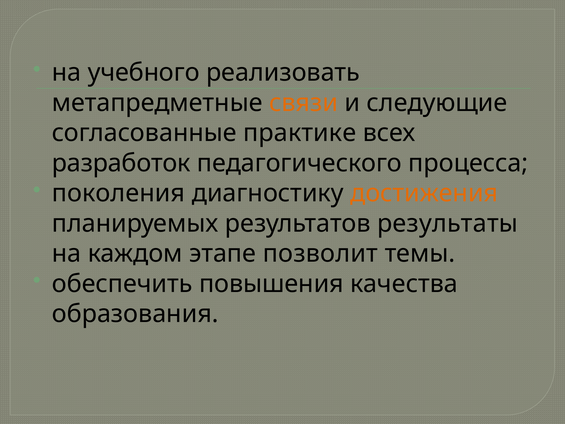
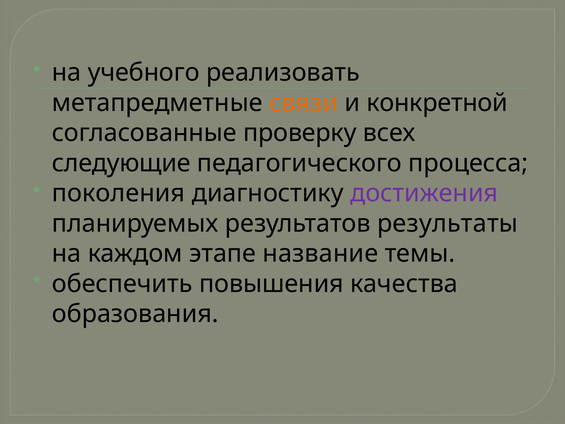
следующие: следующие -> конкретной
практике: практике -> проверку
разработок: разработок -> следующие
достижения colour: orange -> purple
позволит: позволит -> название
